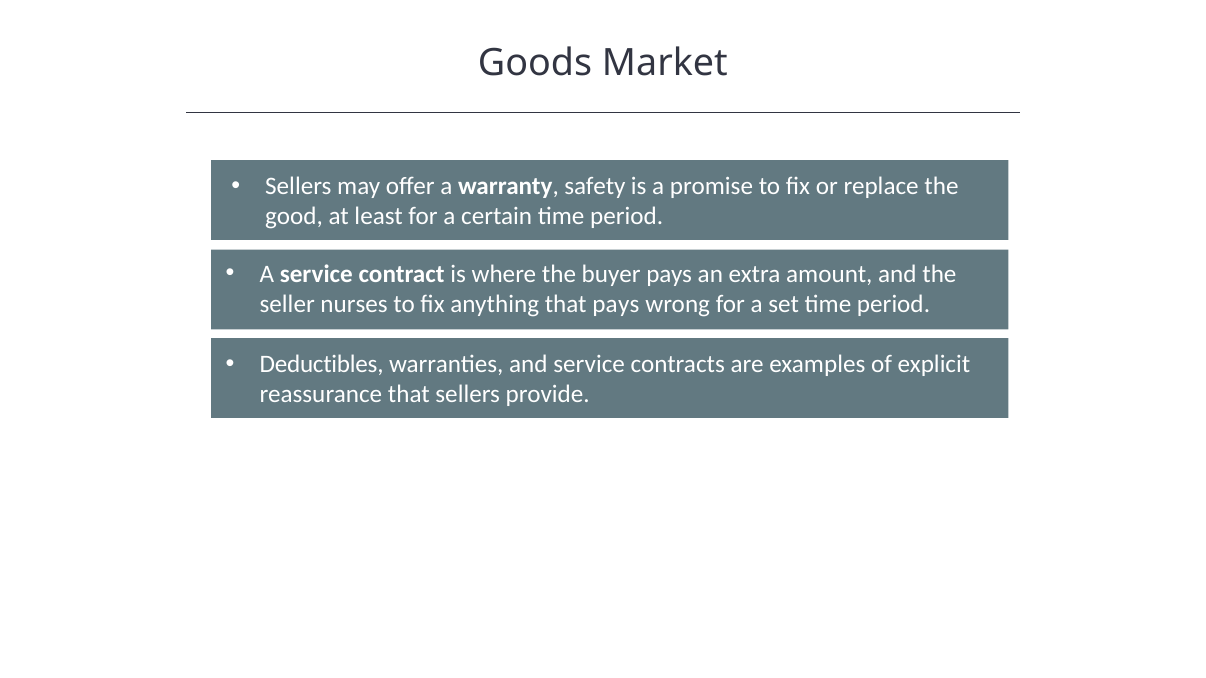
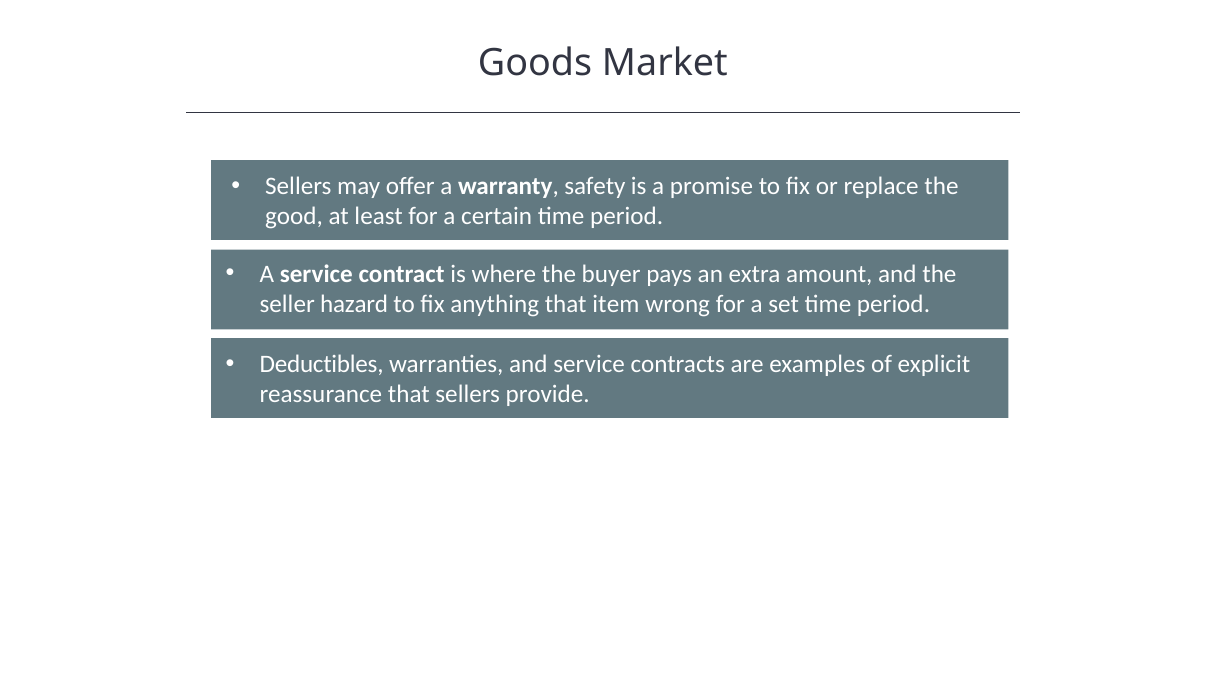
nurses: nurses -> hazard
that pays: pays -> item
